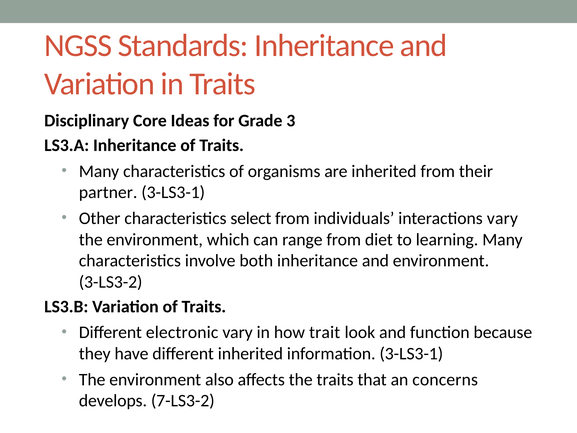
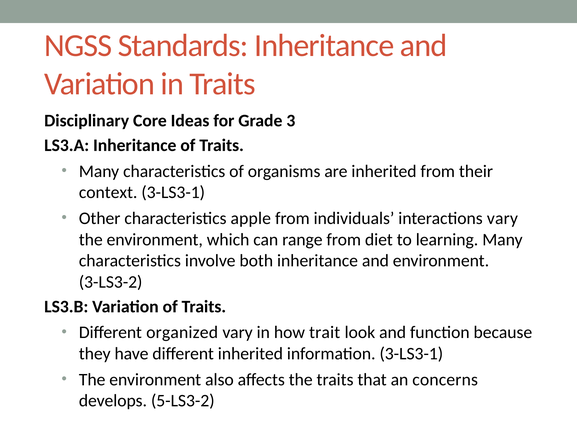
partner: partner -> context
select: select -> apple
electronic: electronic -> organized
7-LS3-2: 7-LS3-2 -> 5-LS3-2
